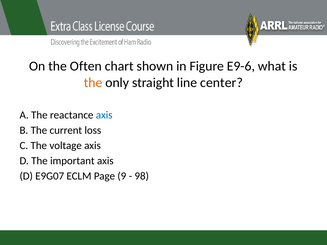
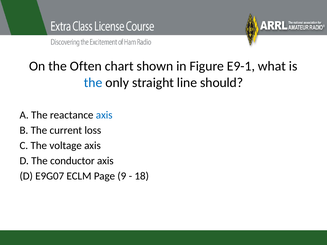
E9-6: E9-6 -> E9-1
the at (93, 83) colour: orange -> blue
center: center -> should
important: important -> conductor
98: 98 -> 18
